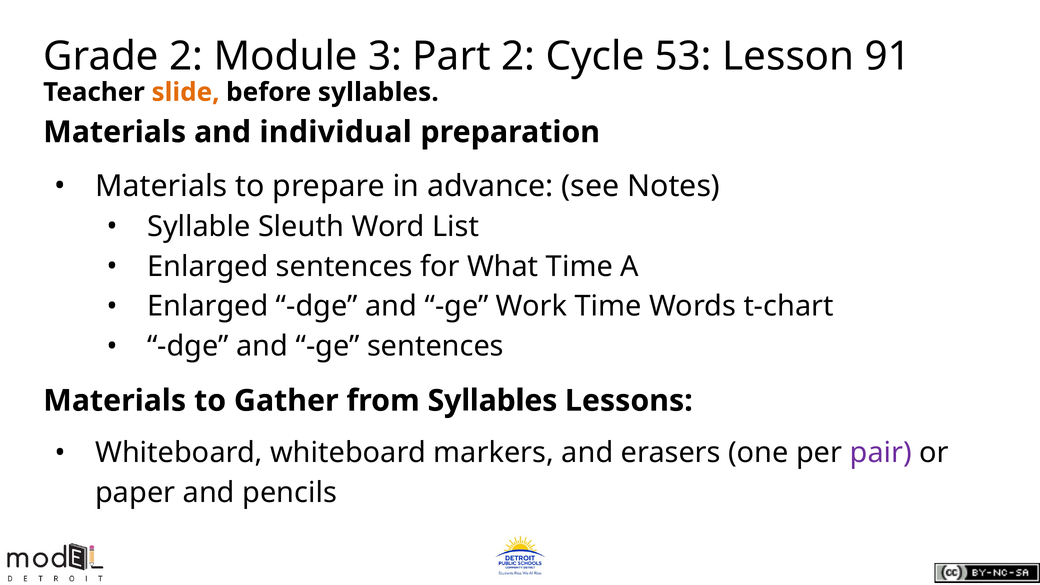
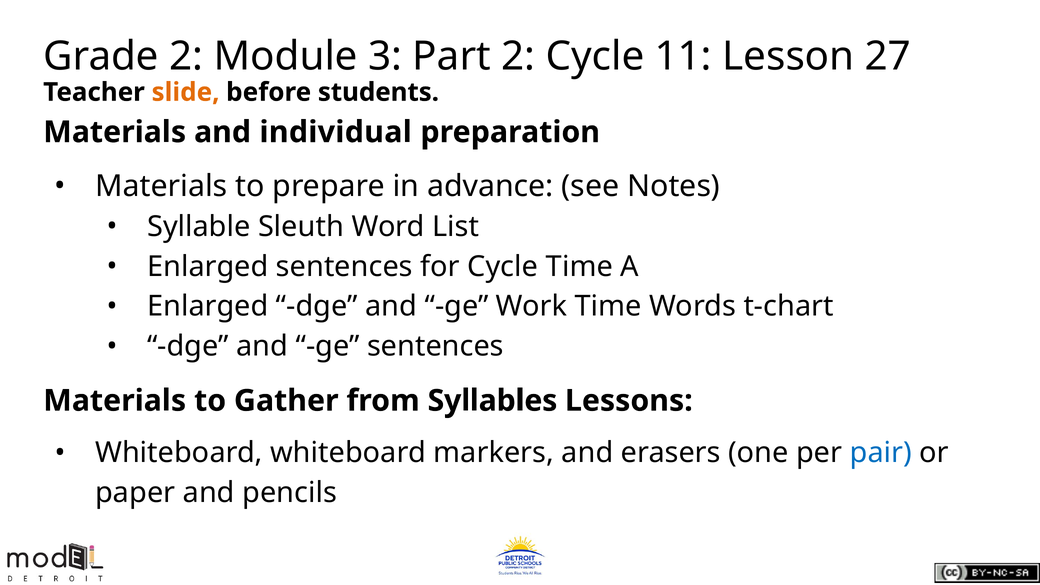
53: 53 -> 11
91: 91 -> 27
before syllables: syllables -> students
for What: What -> Cycle
pair colour: purple -> blue
